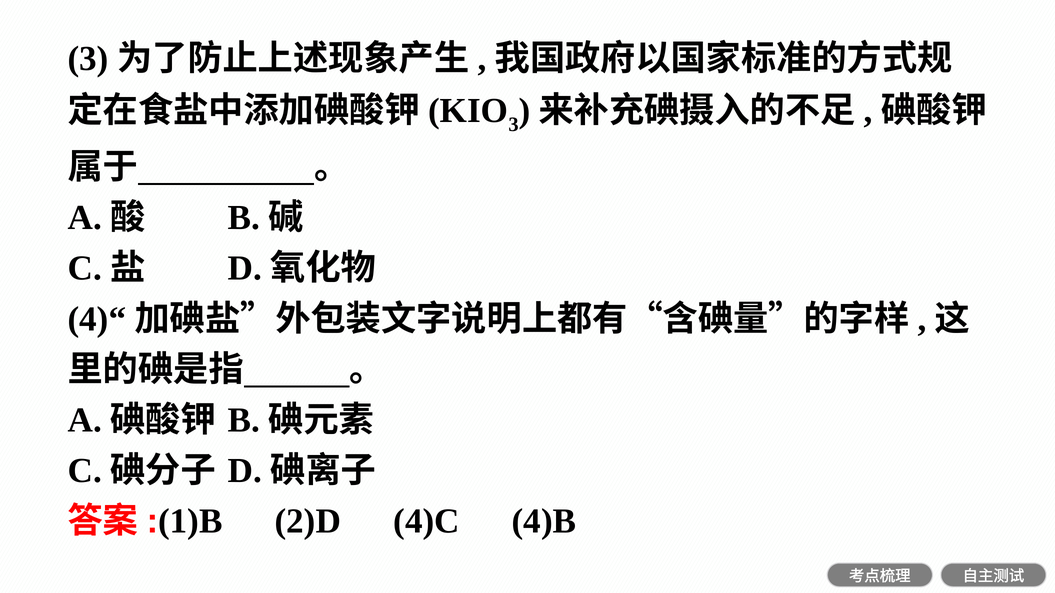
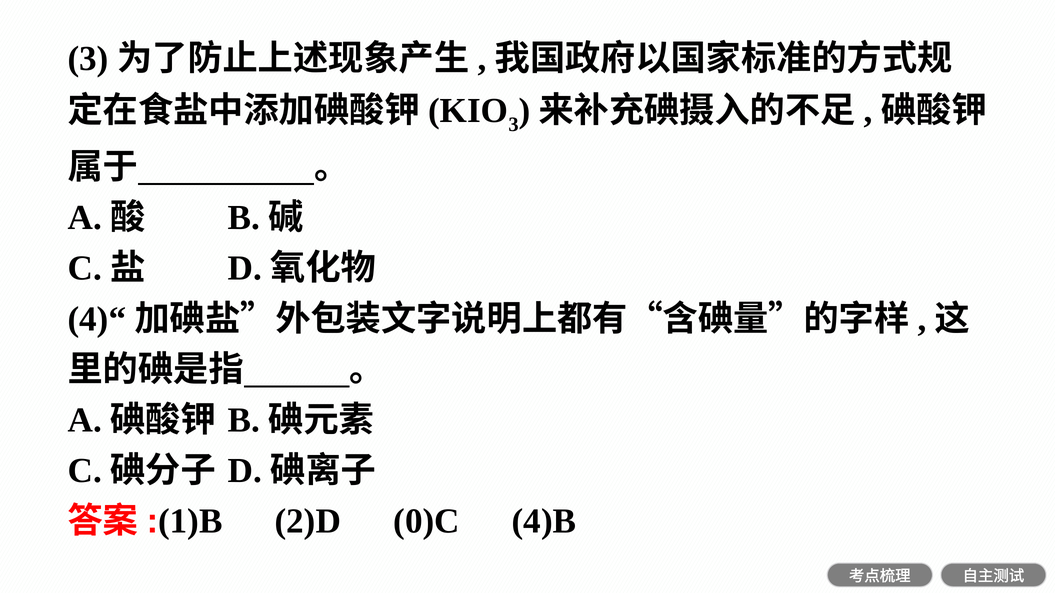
4)C: 4)C -> 0)C
